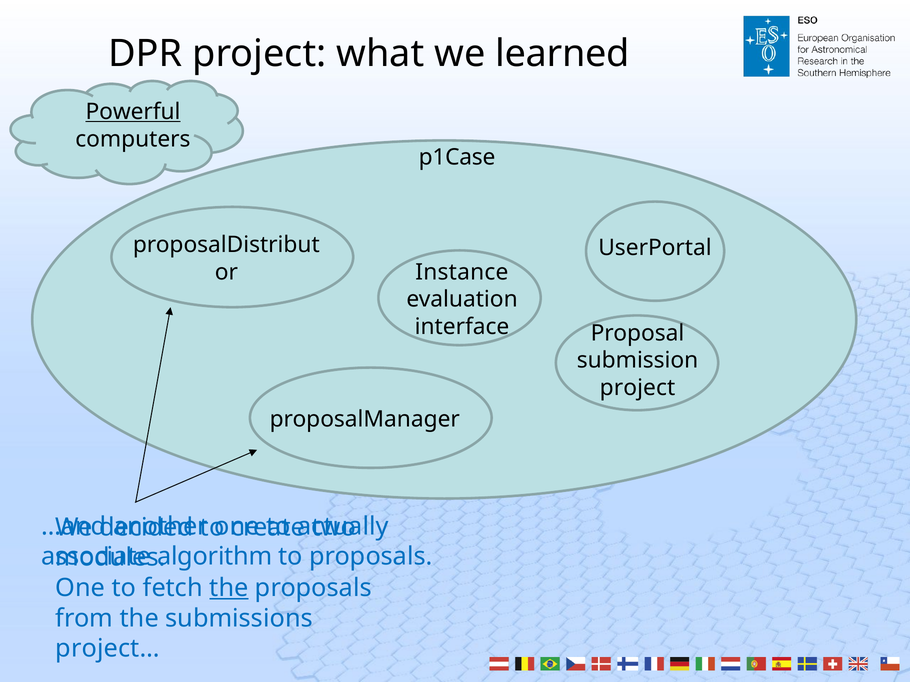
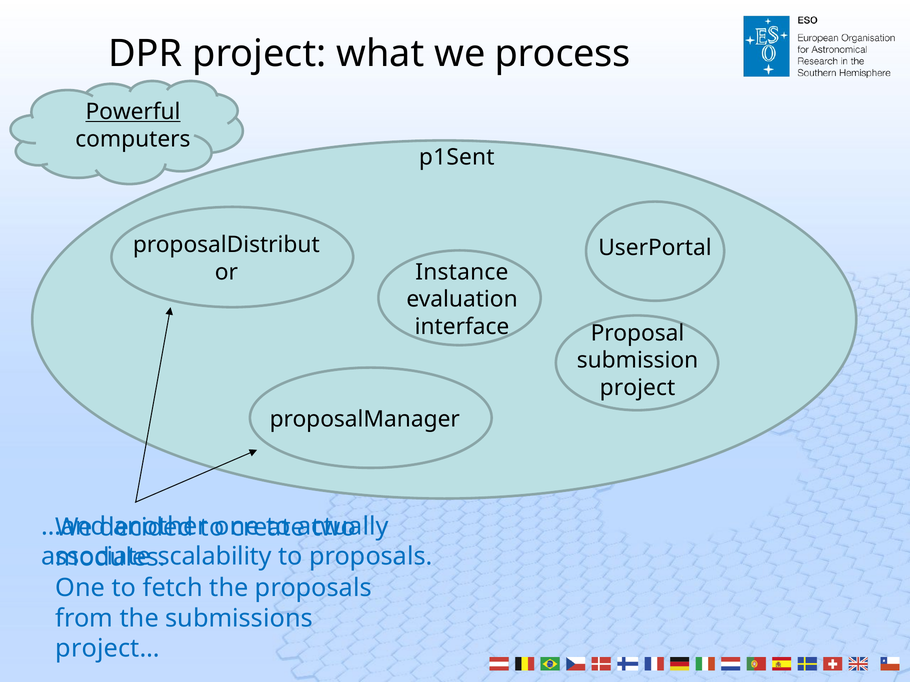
learned: learned -> process
p1Case: p1Case -> p1Sent
algorithm: algorithm -> scalability
the at (229, 588) underline: present -> none
